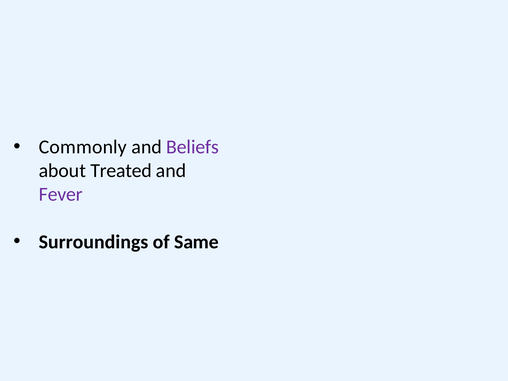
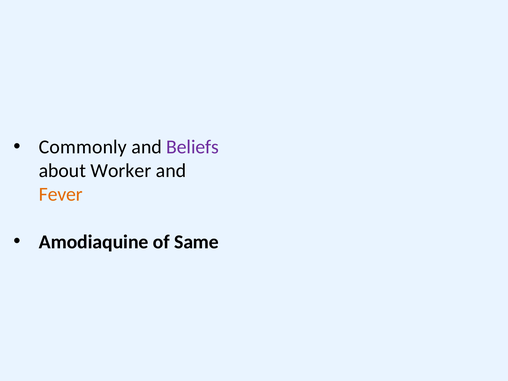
Treated: Treated -> Worker
Fever colour: purple -> orange
Surroundings: Surroundings -> Amodiaquine
